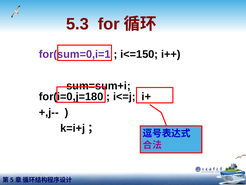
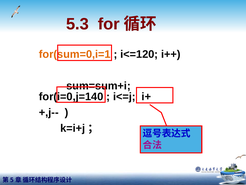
for(sum=0,i=1 colour: purple -> orange
i<=150: i<=150 -> i<=120
for(i=0,j=180: for(i=0,j=180 -> for(i=0,j=140
